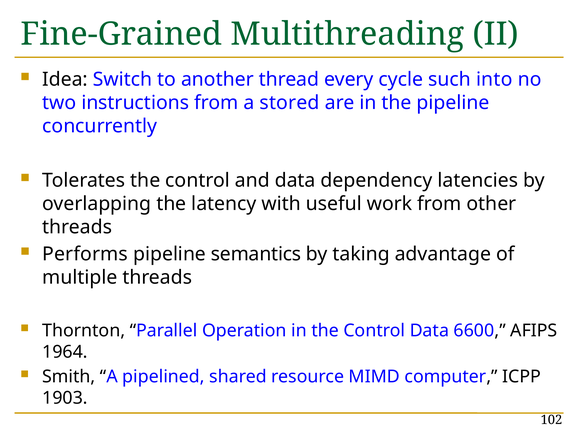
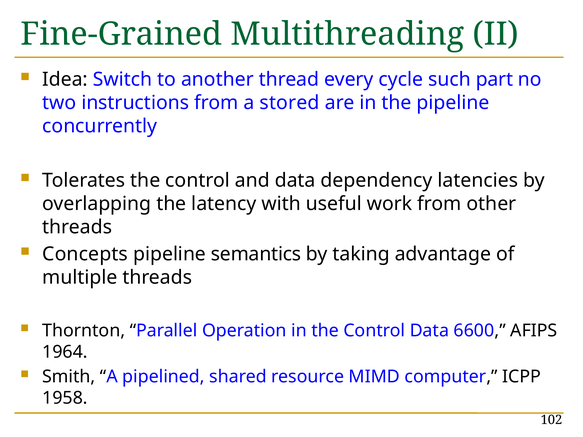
into: into -> part
Performs: Performs -> Concepts
1903: 1903 -> 1958
